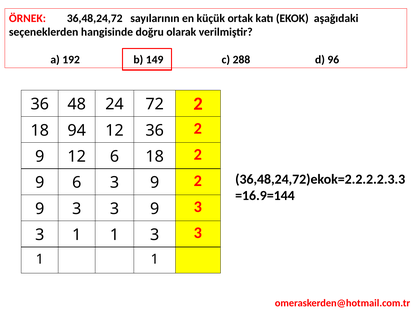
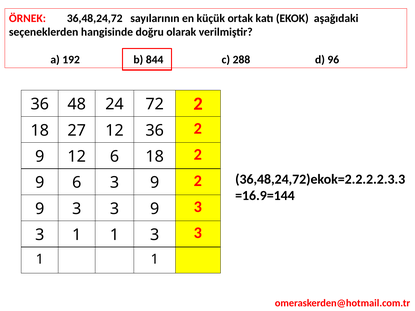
149: 149 -> 844
94: 94 -> 27
